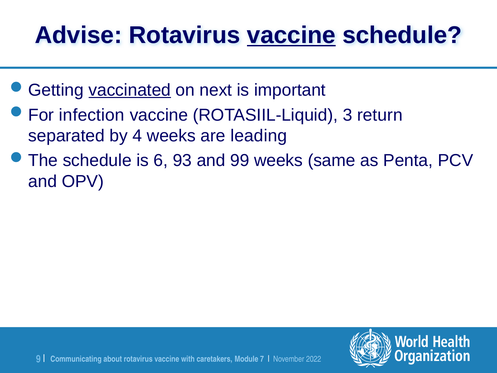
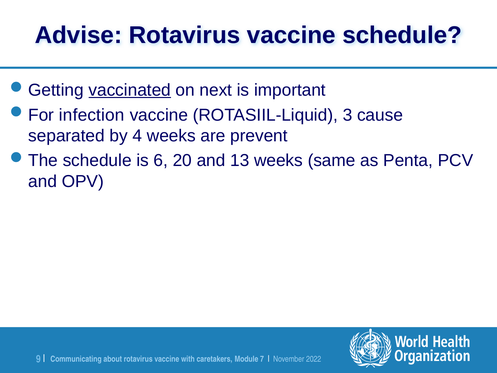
vaccine at (291, 35) underline: present -> none
return: return -> cause
leading: leading -> prevent
93: 93 -> 20
99: 99 -> 13
